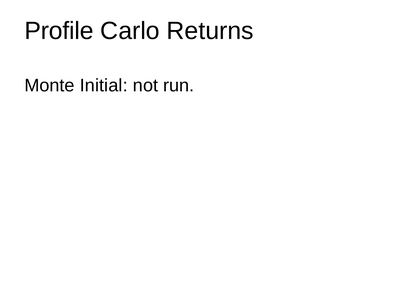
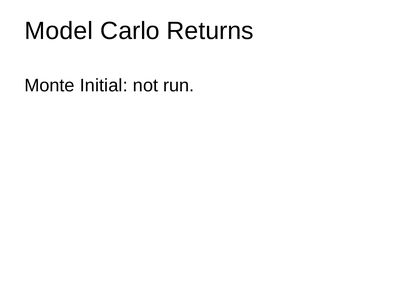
Profile: Profile -> Model
